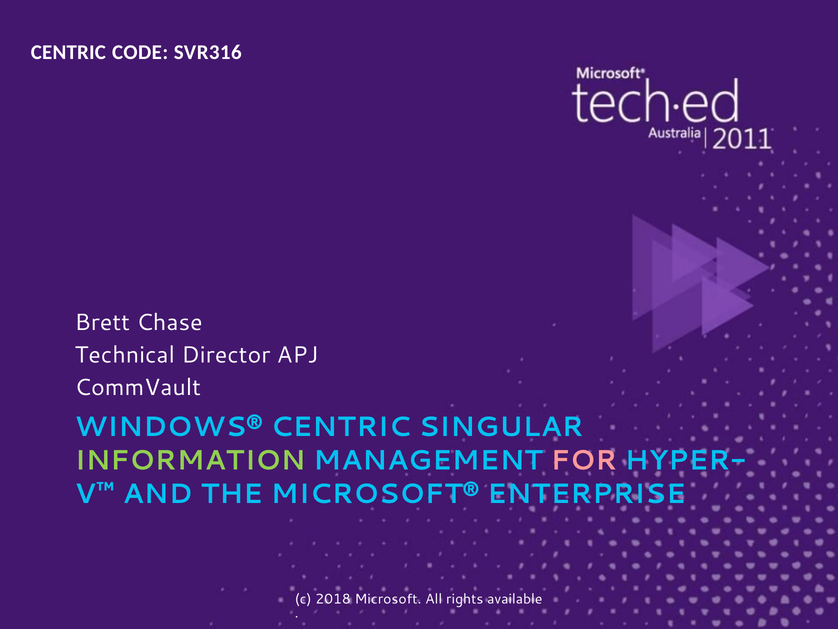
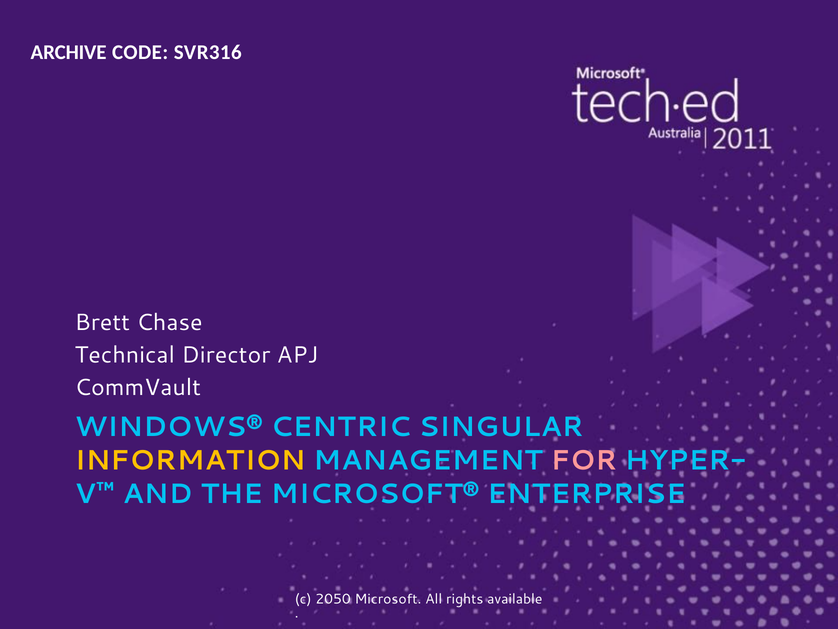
CENTRIC at (68, 52): CENTRIC -> ARCHIVE
INFORMATION colour: light green -> yellow
2018: 2018 -> 2050
